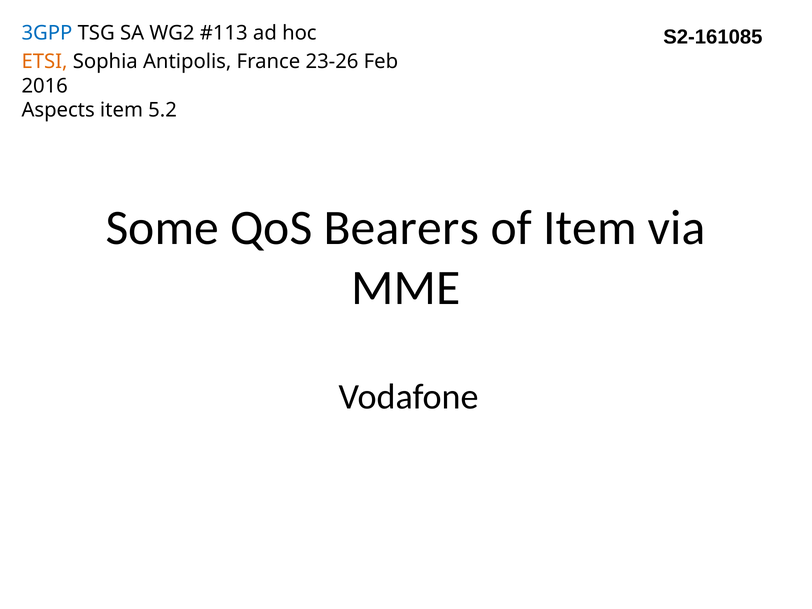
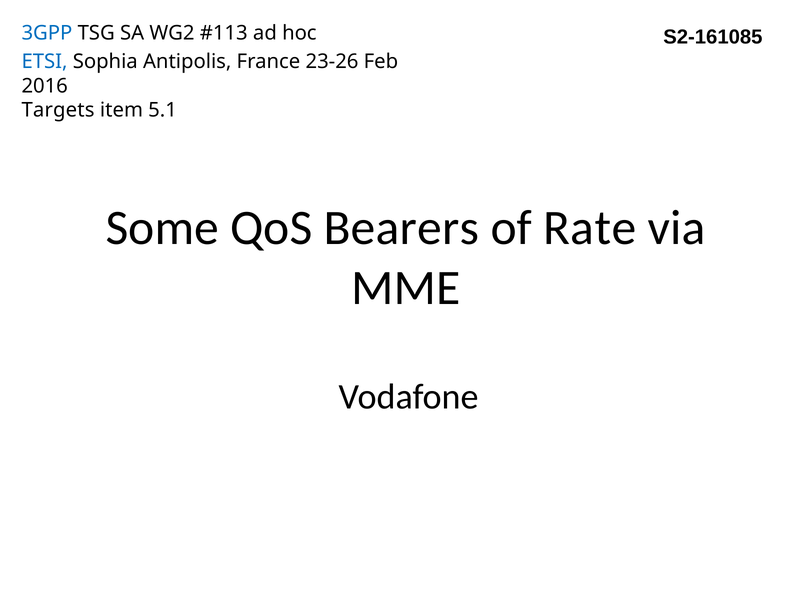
ETSI colour: orange -> blue
Aspects: Aspects -> Targets
5.2: 5.2 -> 5.1
of Item: Item -> Rate
